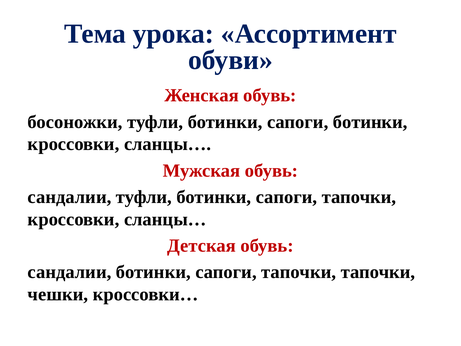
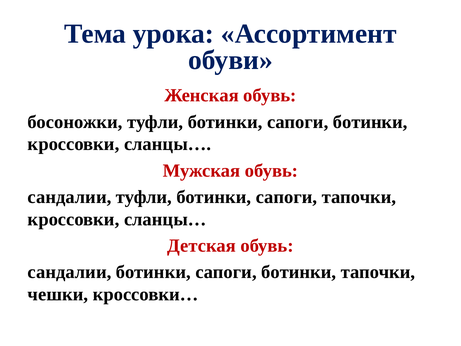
сандалии ботинки сапоги тапочки: тапочки -> ботинки
